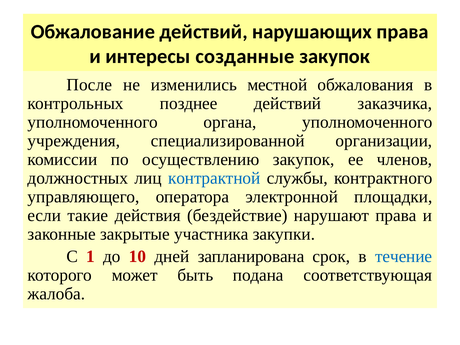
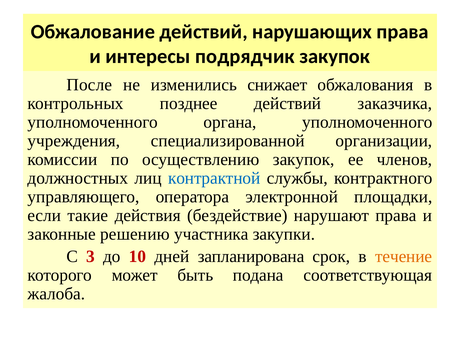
созданные: созданные -> подрядчик
местной: местной -> снижает
закрытые: закрытые -> решению
1: 1 -> 3
течение colour: blue -> orange
